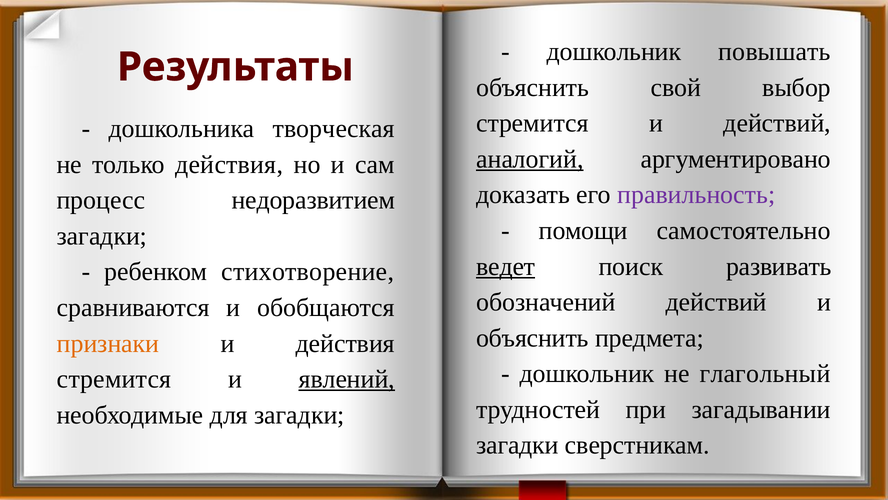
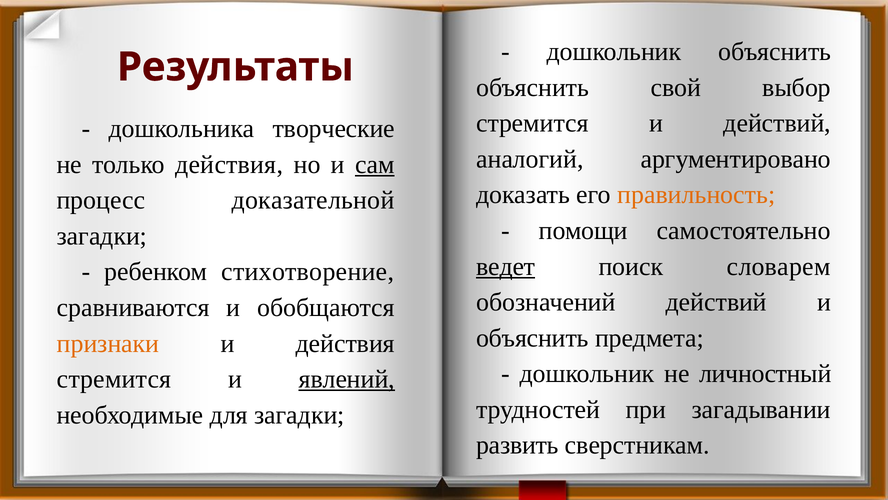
дошкольник повышать: повышать -> объяснить
творческая: творческая -> творческие
аналогий underline: present -> none
сам underline: none -> present
правильность colour: purple -> orange
недоразвитием: недоразвитием -> доказательной
развивать: развивать -> словарем
глагольный: глагольный -> личностный
загадки at (517, 445): загадки -> развить
